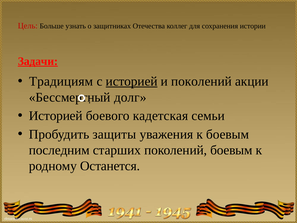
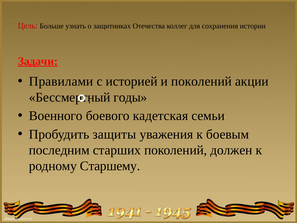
Традициям: Традициям -> Правилами
историей at (132, 81) underline: present -> none
долг: долг -> годы
Историей at (56, 116): Историей -> Военного
поколений боевым: боевым -> должен
Останется: Останется -> Старшему
